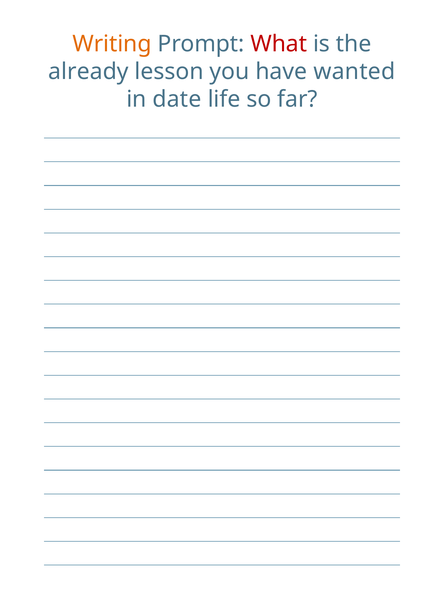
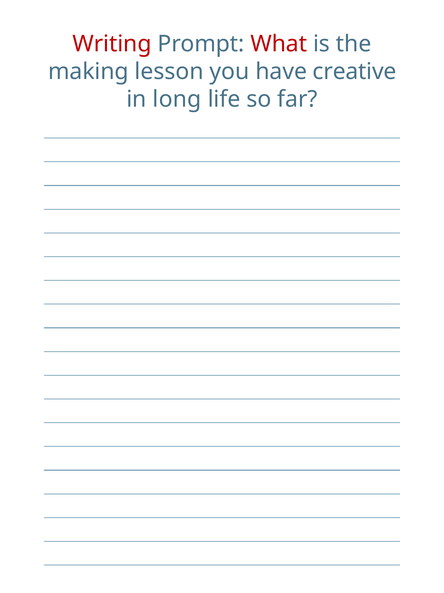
Writing colour: orange -> red
already: already -> making
wanted: wanted -> creative
date: date -> long
